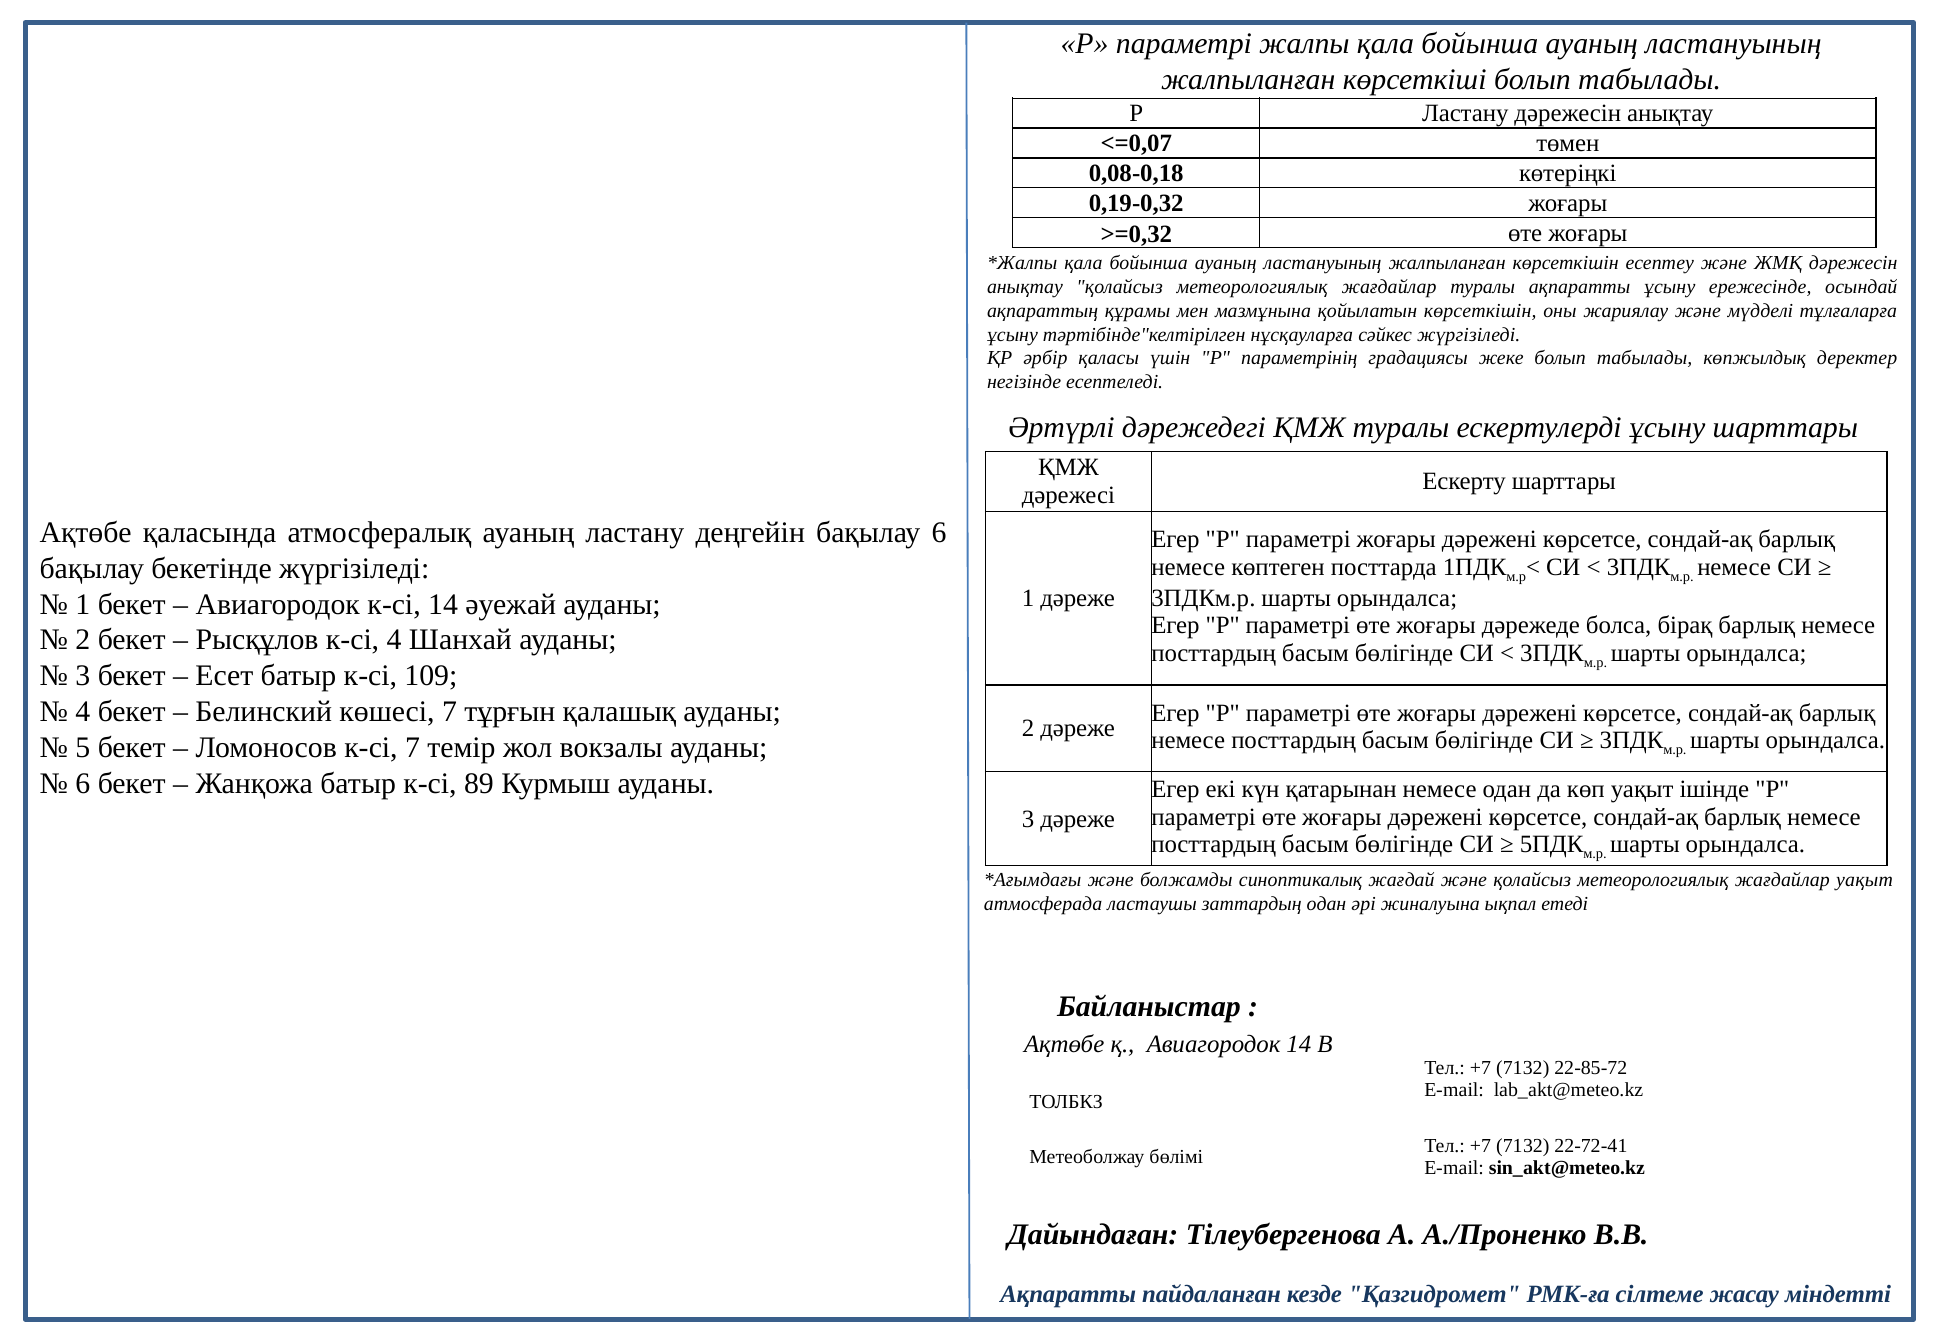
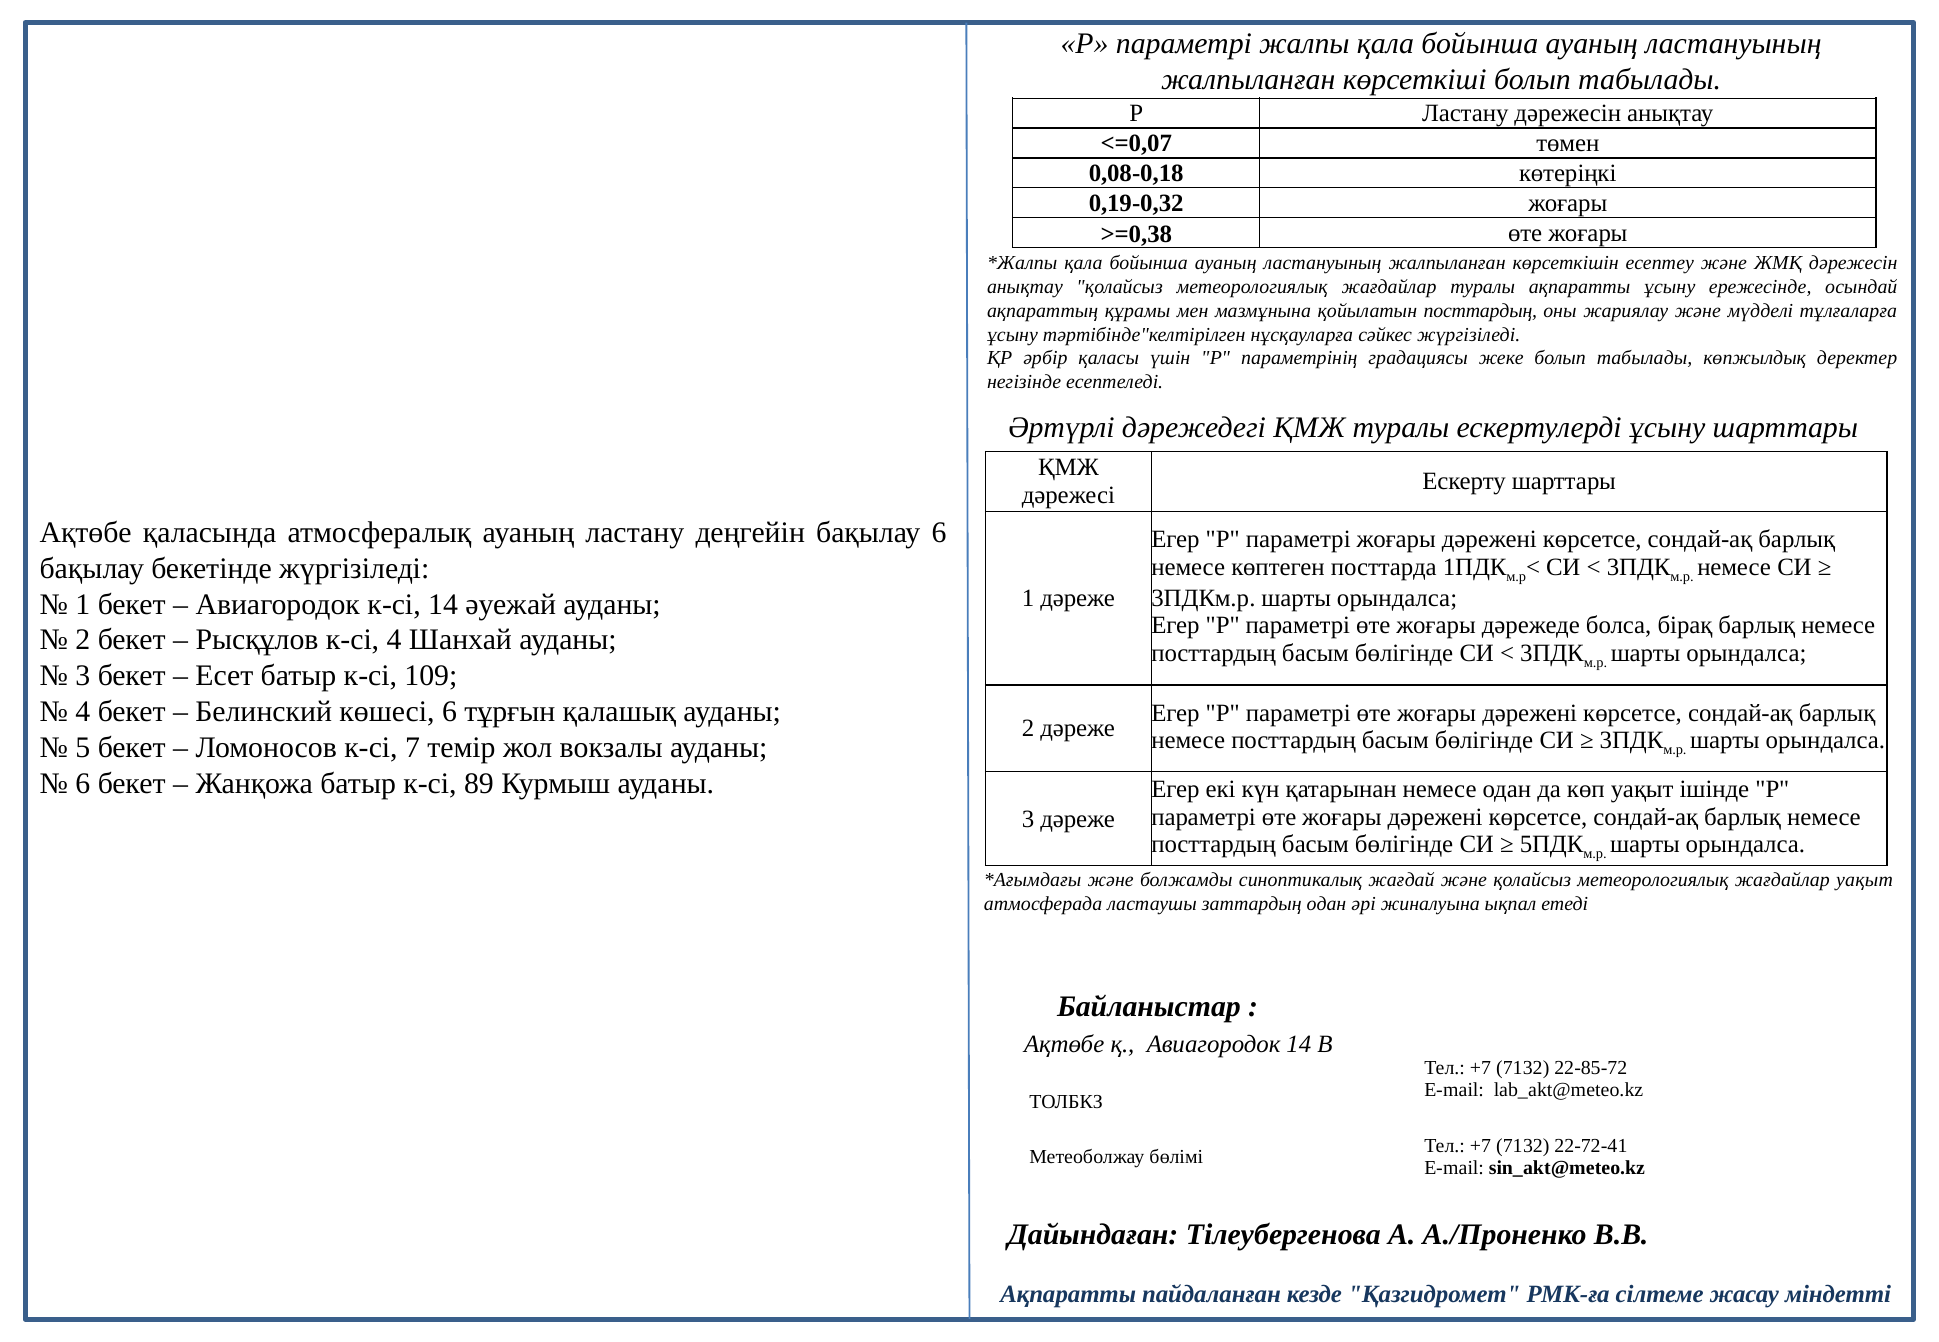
>=0,32: >=0,32 -> >=0,38
қойылатын көрсеткішін: көрсеткішін -> посттардың
көшесі 7: 7 -> 6
